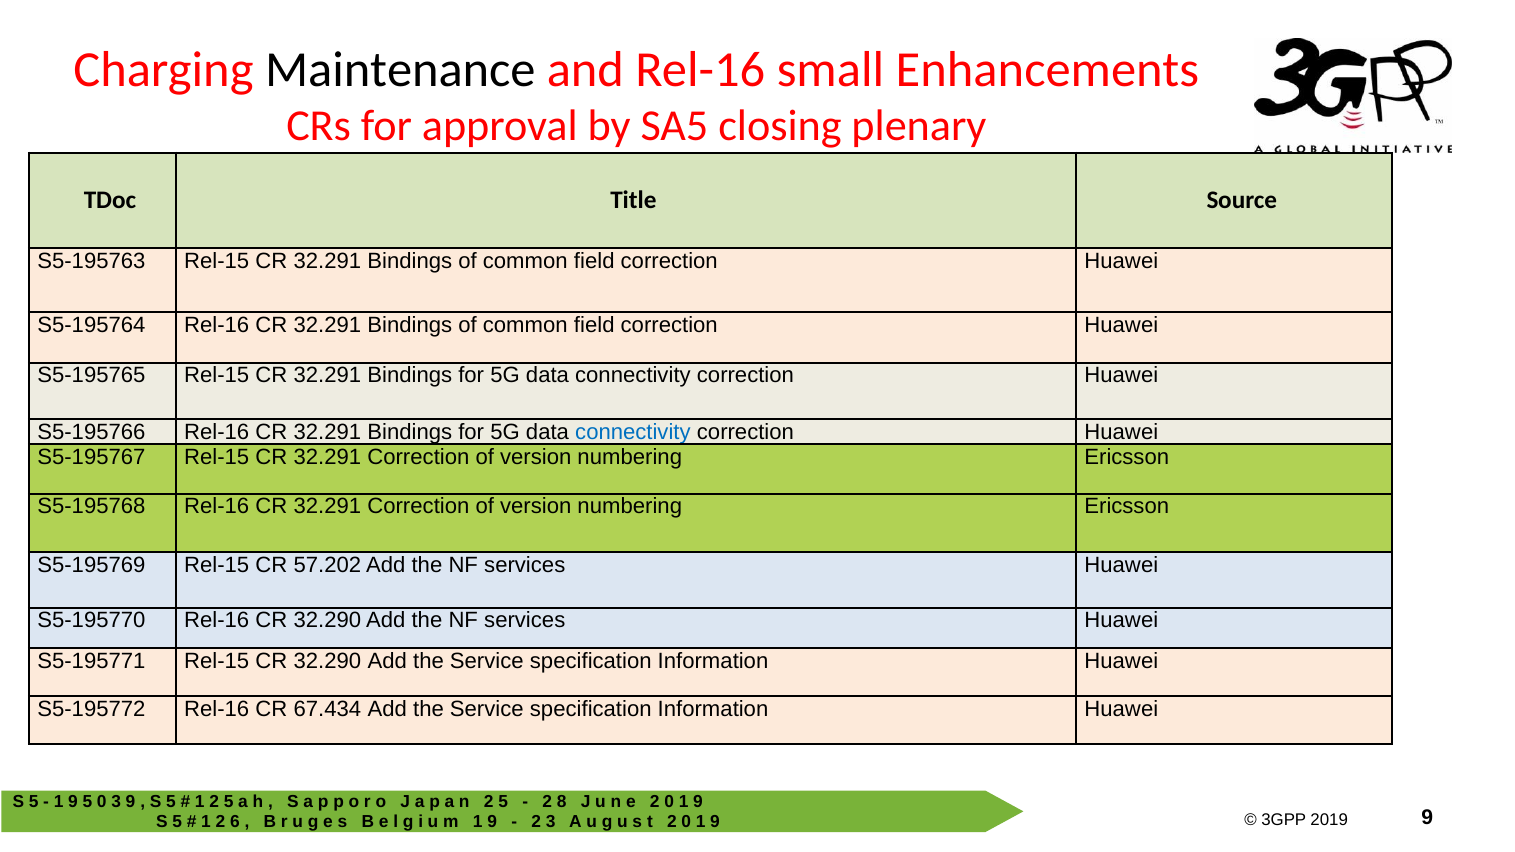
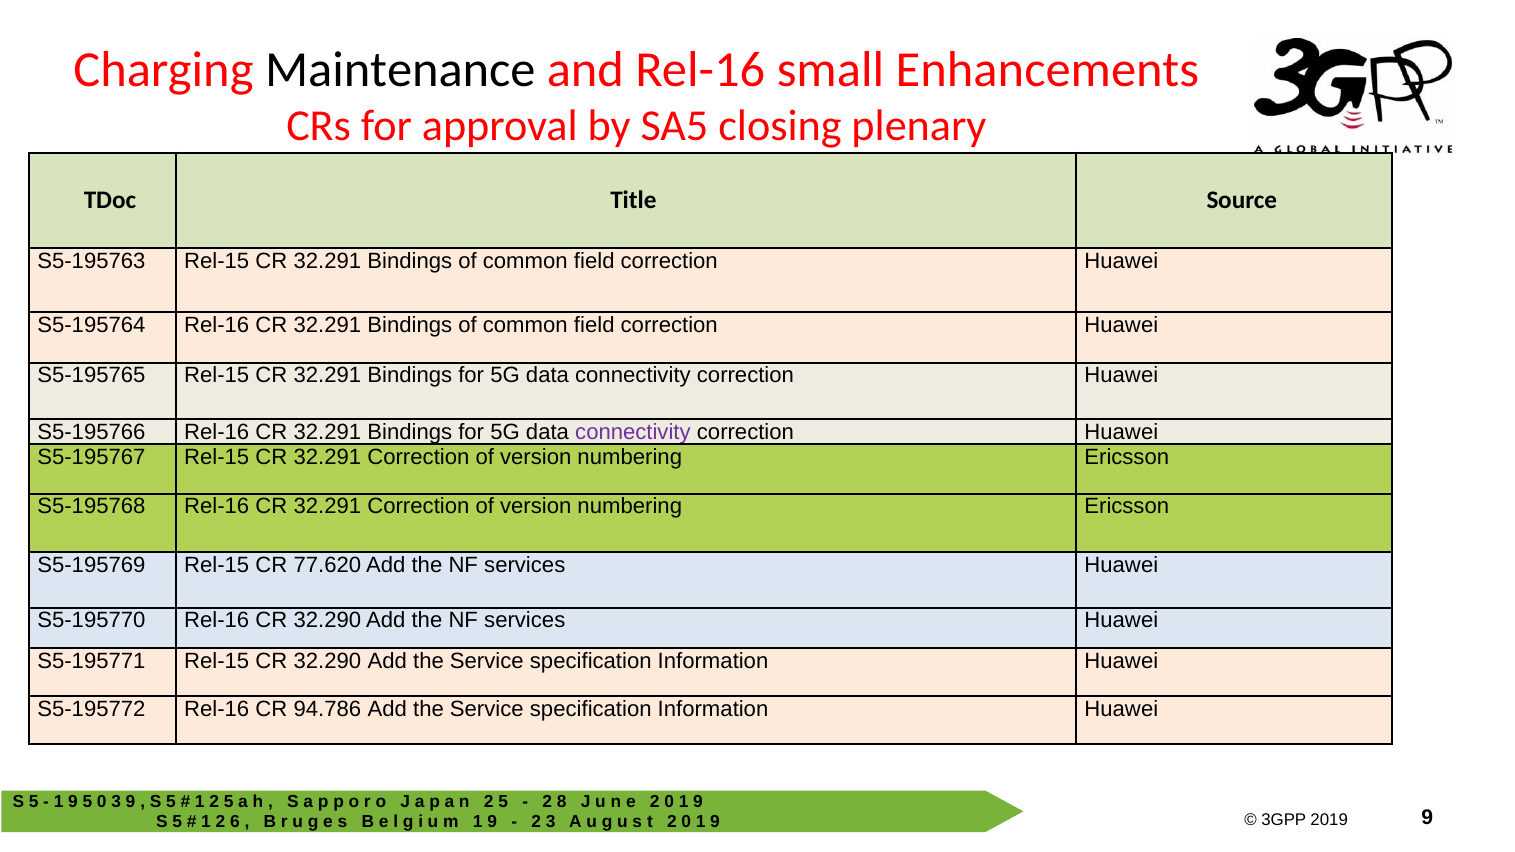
connectivity at (633, 432) colour: blue -> purple
57.202: 57.202 -> 77.620
67.434: 67.434 -> 94.786
